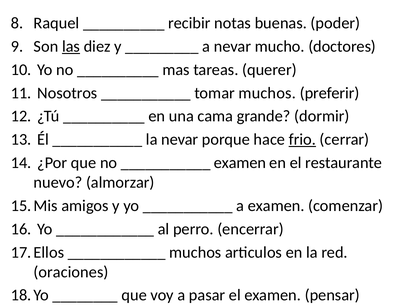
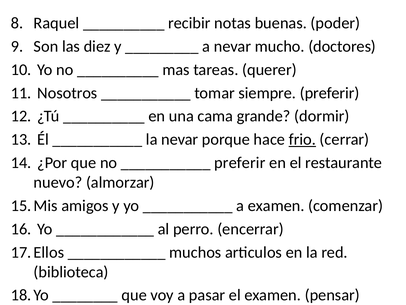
las underline: present -> none
tomar muchos: muchos -> siempre
examen at (240, 163): examen -> preferir
oraciones: oraciones -> biblioteca
